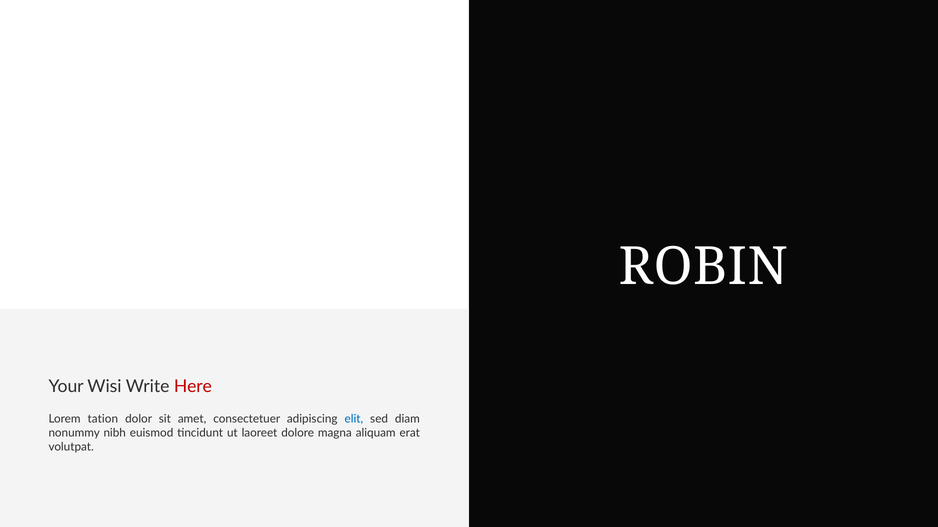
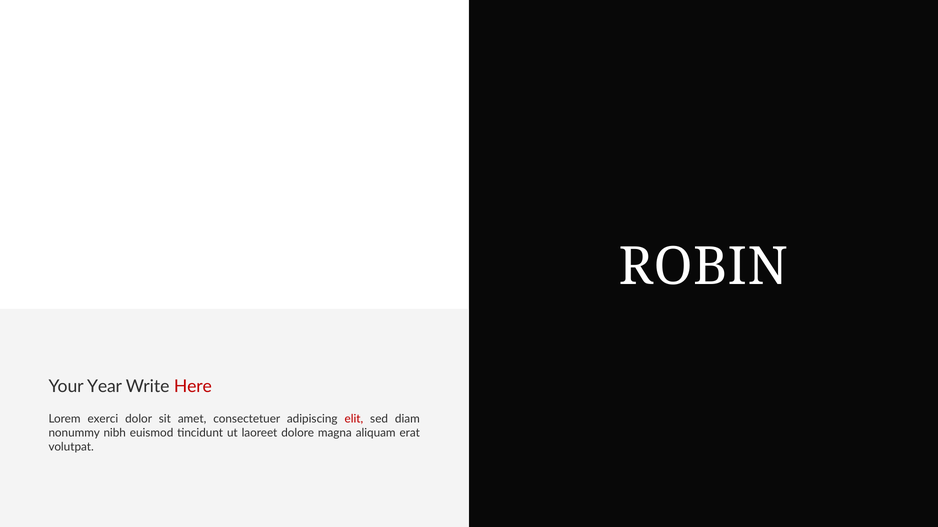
Wisi: Wisi -> Year
tation: tation -> exerci
elit colour: blue -> red
